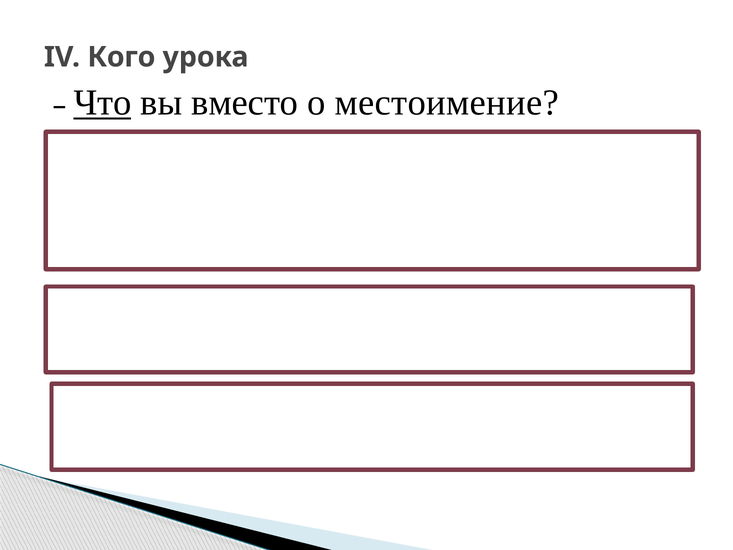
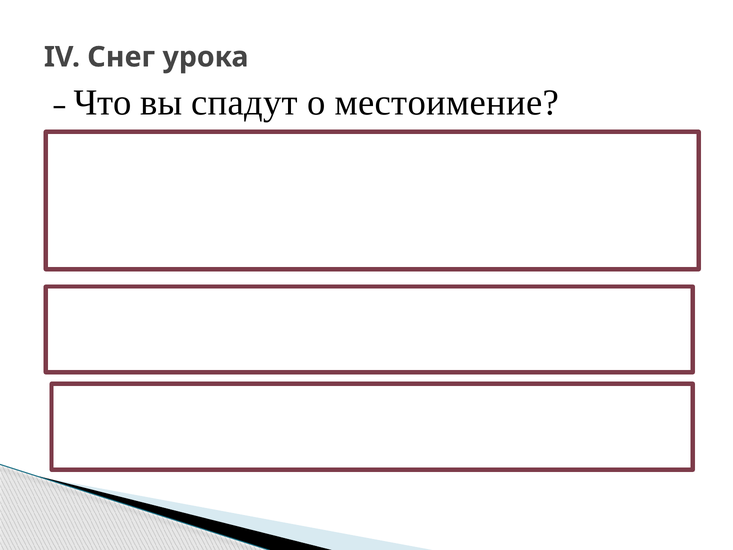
Кого: Кого -> Снег
Что underline: present -> none
вместо: вместо -> спадут
